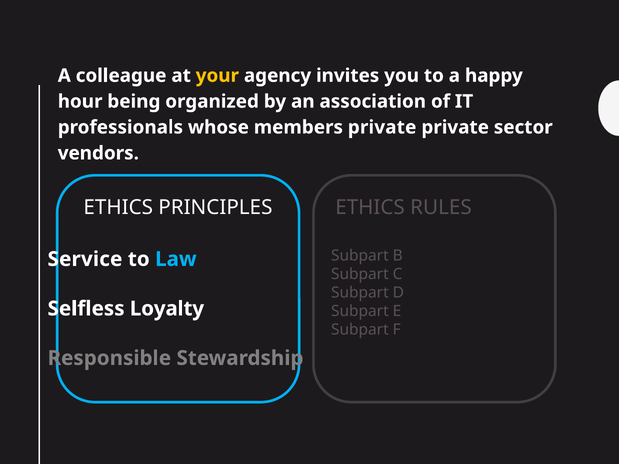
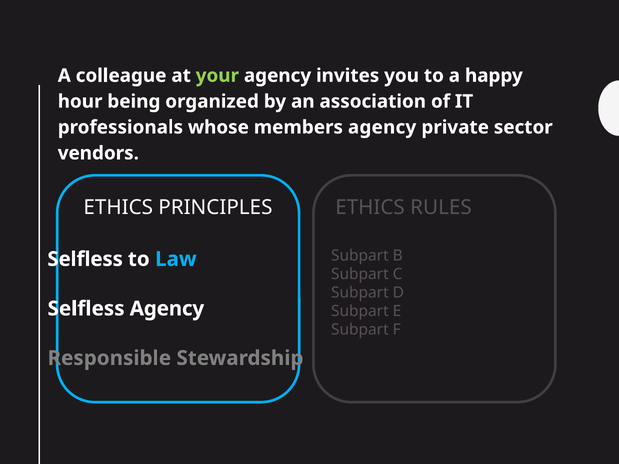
your colour: yellow -> light green
members private: private -> agency
Service at (85, 259): Service -> Selfless
Selfless Loyalty: Loyalty -> Agency
